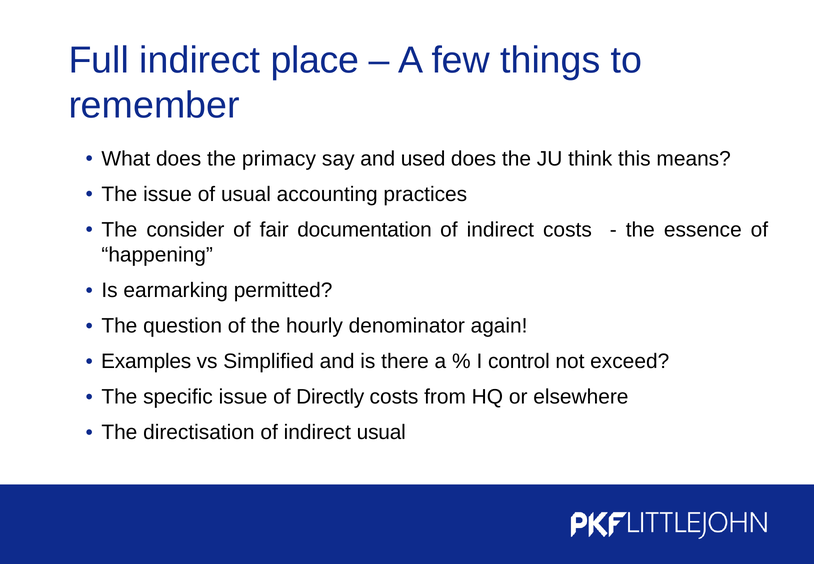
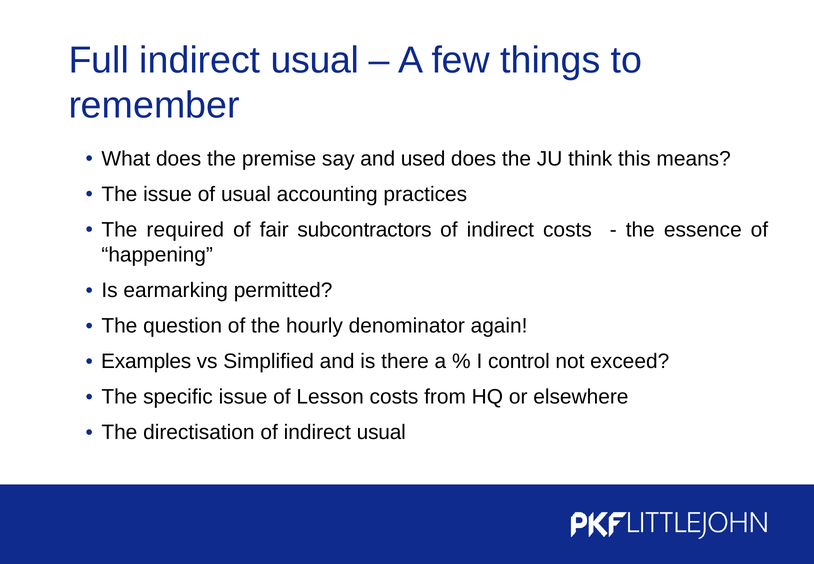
Full indirect place: place -> usual
primacy: primacy -> premise
consider: consider -> required
documentation: documentation -> subcontractors
Directly: Directly -> Lesson
